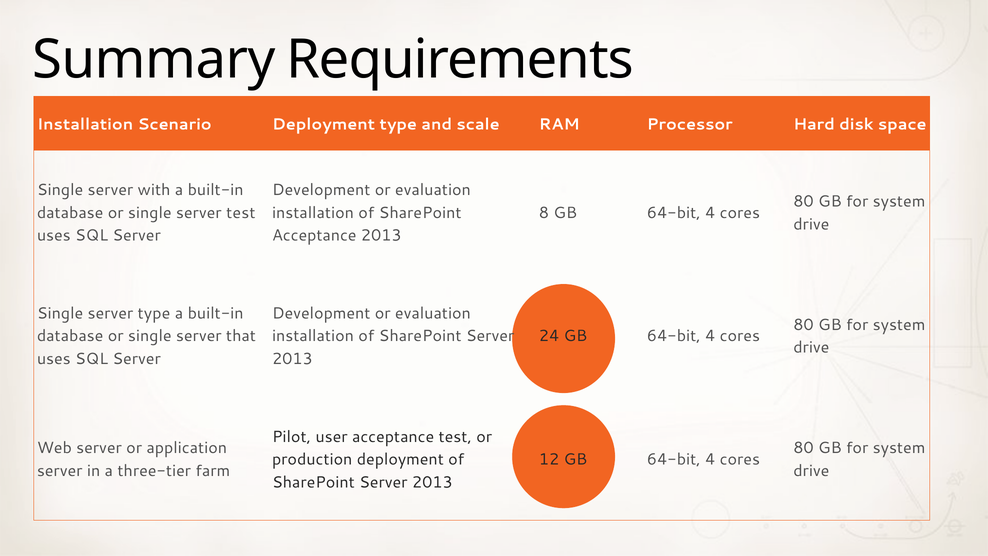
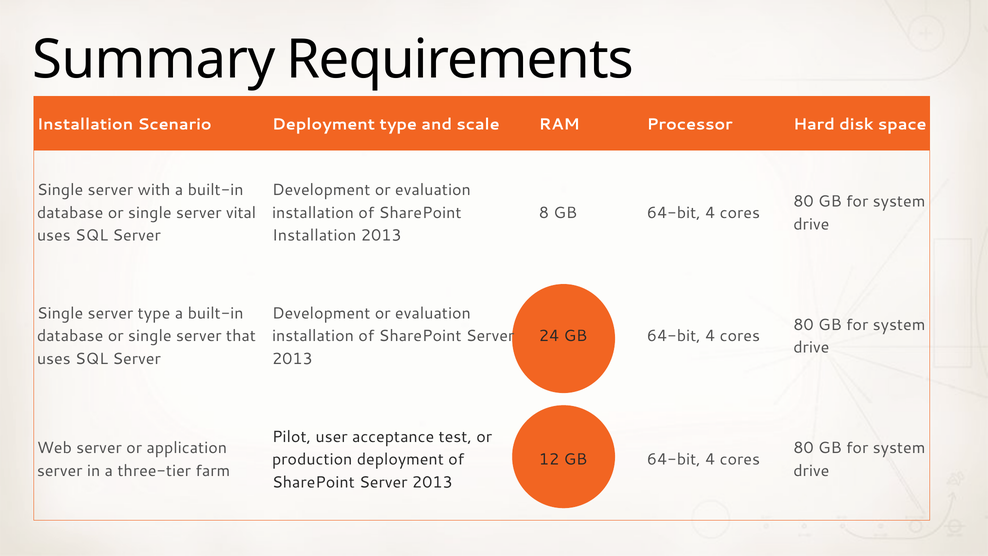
server test: test -> vital
Acceptance at (314, 235): Acceptance -> Installation
